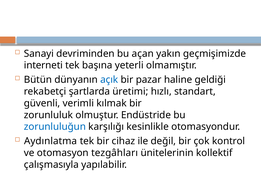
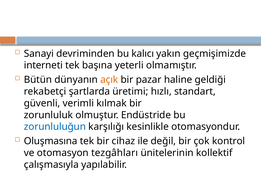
açan: açan -> kalıcı
açık colour: blue -> orange
Aydınlatma: Aydınlatma -> Oluşmasına
